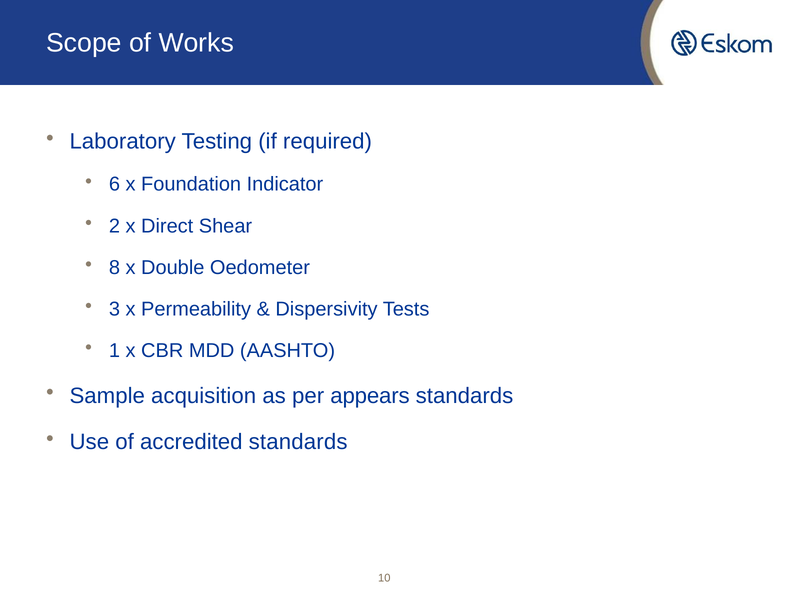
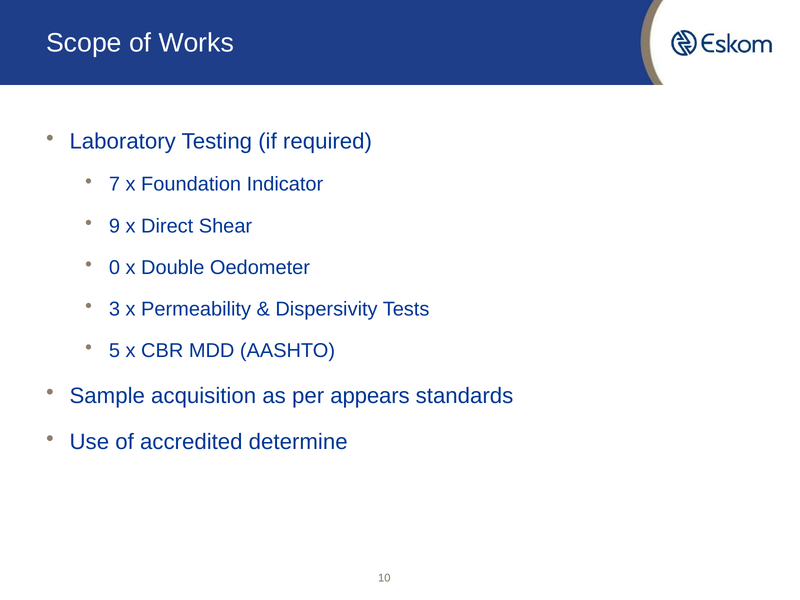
6: 6 -> 7
2: 2 -> 9
8: 8 -> 0
1: 1 -> 5
accredited standards: standards -> determine
